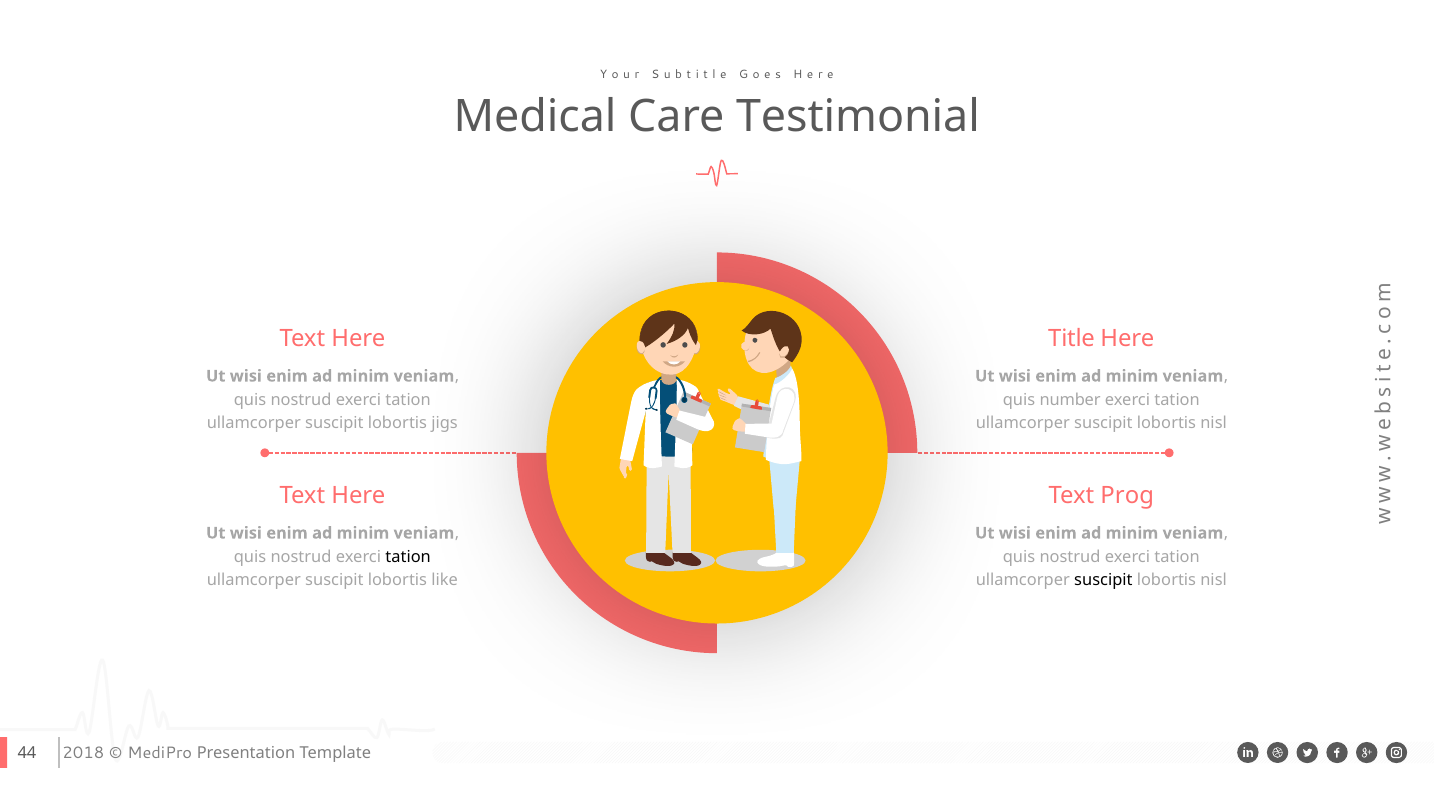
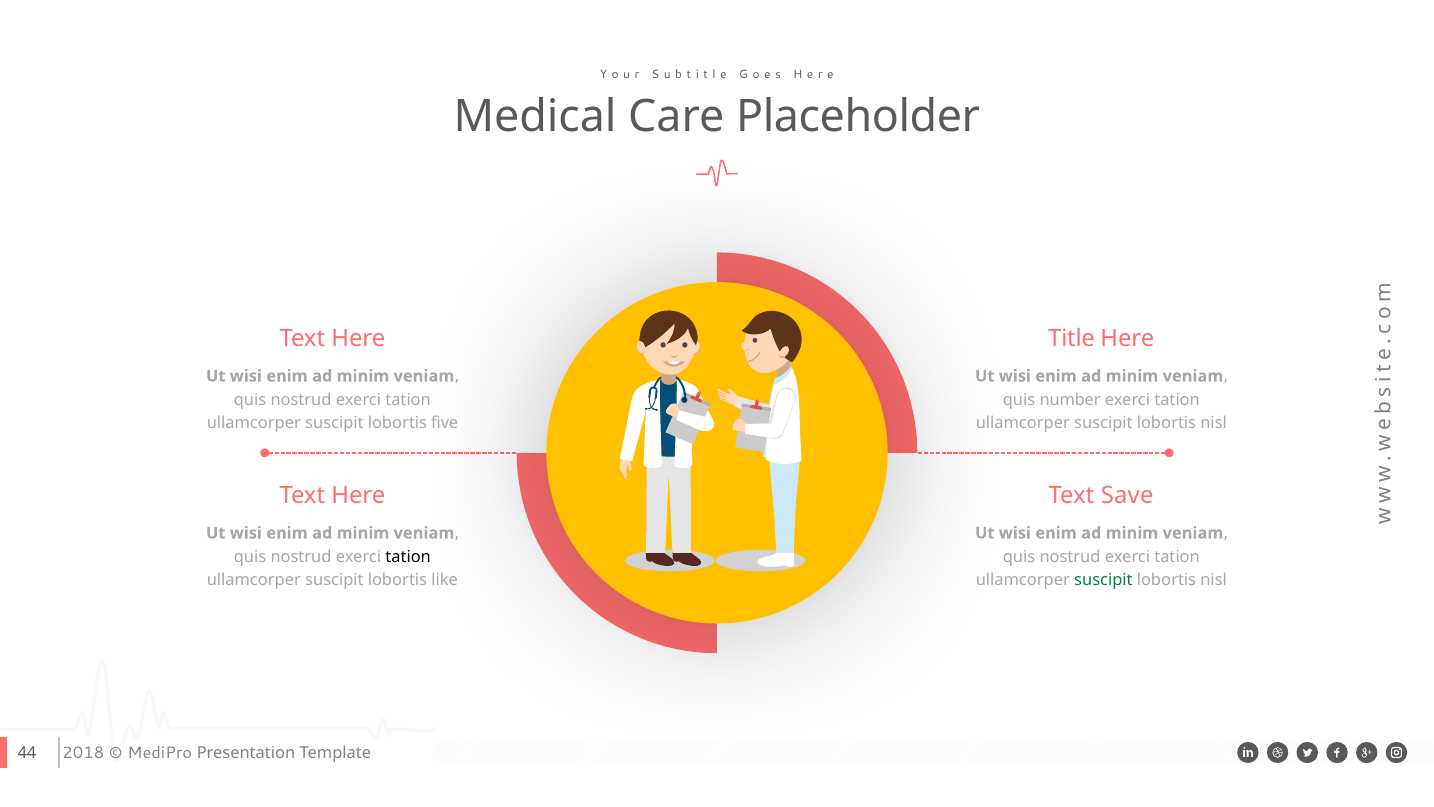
Testimonial: Testimonial -> Placeholder
jigs: jigs -> five
Prog: Prog -> Save
suscipit at (1103, 580) colour: black -> green
